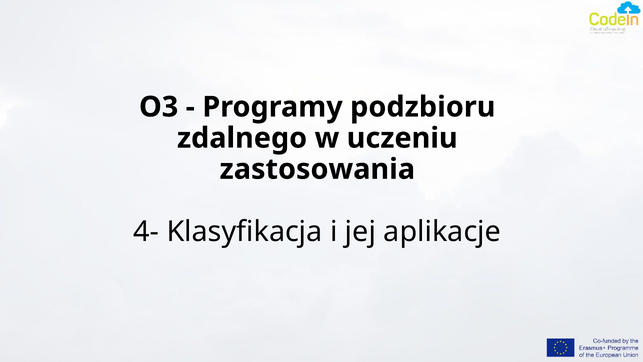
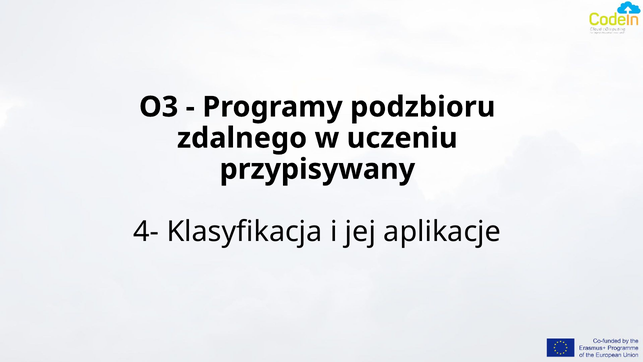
zastosowania: zastosowania -> przypisywany
